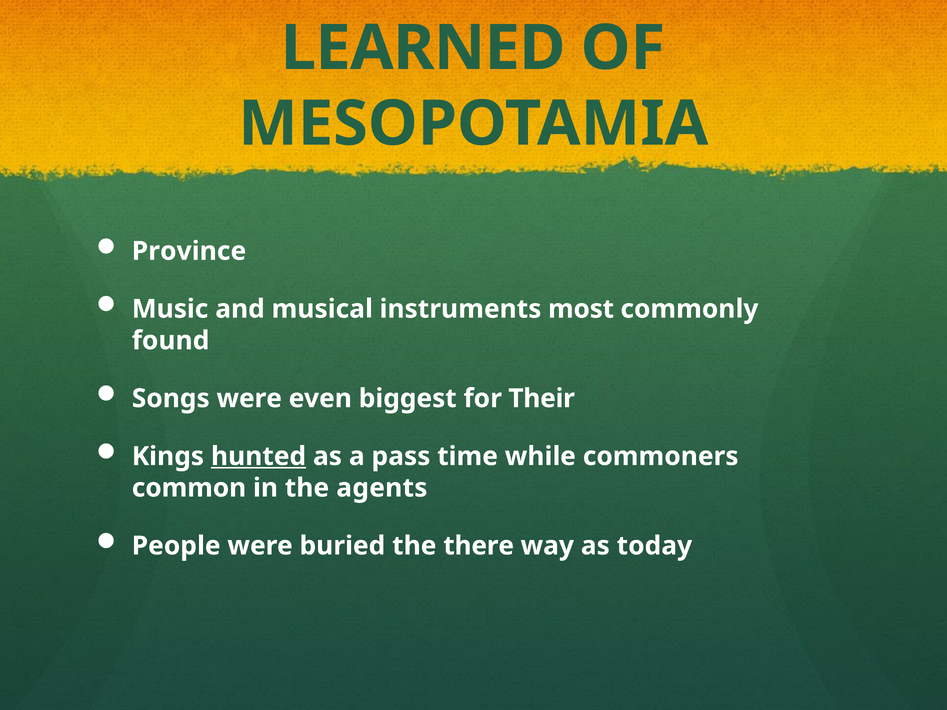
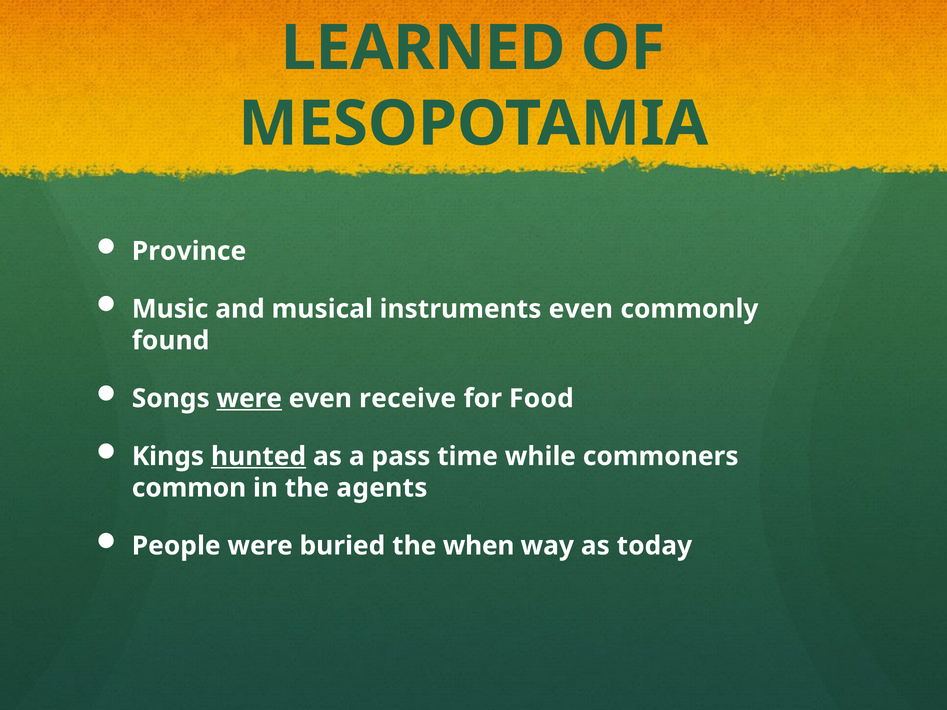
instruments most: most -> even
were at (249, 399) underline: none -> present
biggest: biggest -> receive
Their: Their -> Food
there: there -> when
